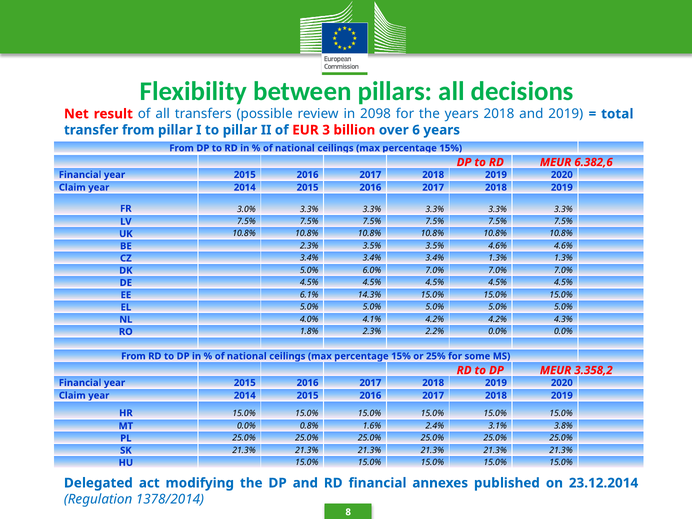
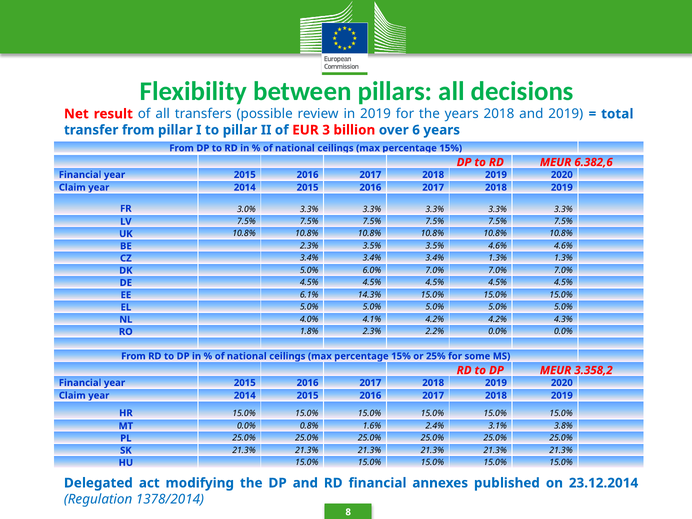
in 2098: 2098 -> 2019
